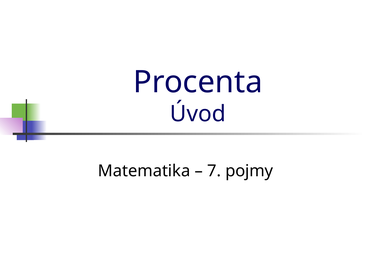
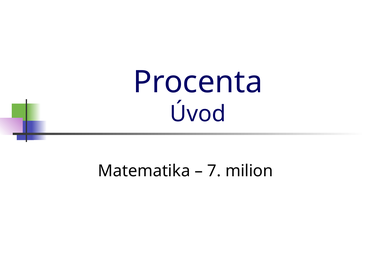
pojmy: pojmy -> milion
